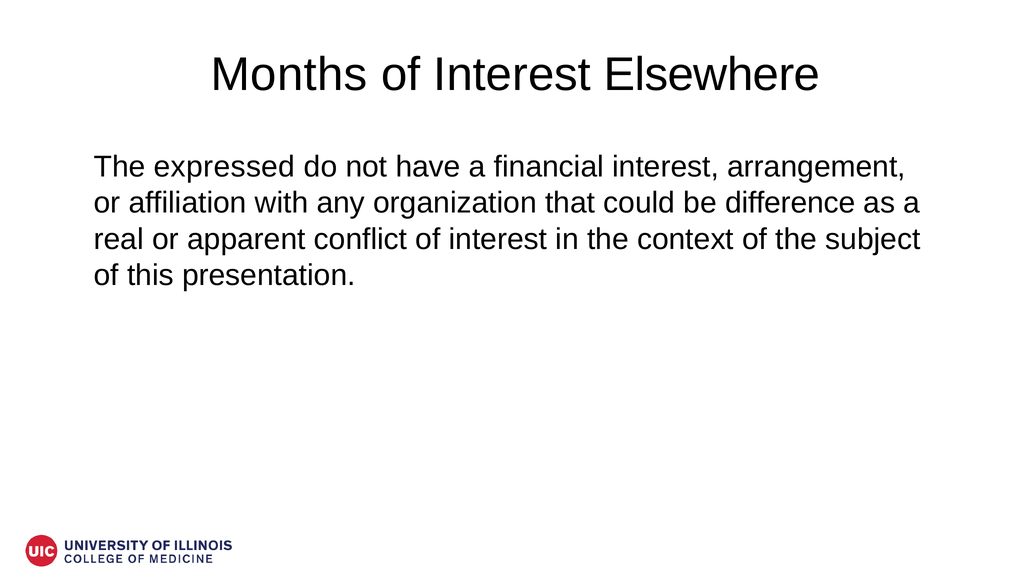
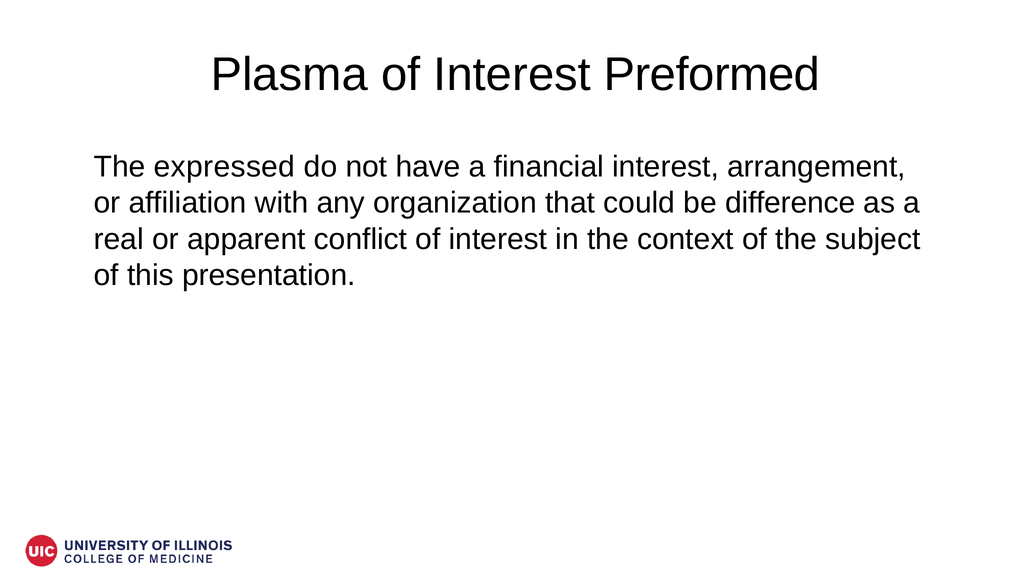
Months: Months -> Plasma
Elsewhere: Elsewhere -> Preformed
